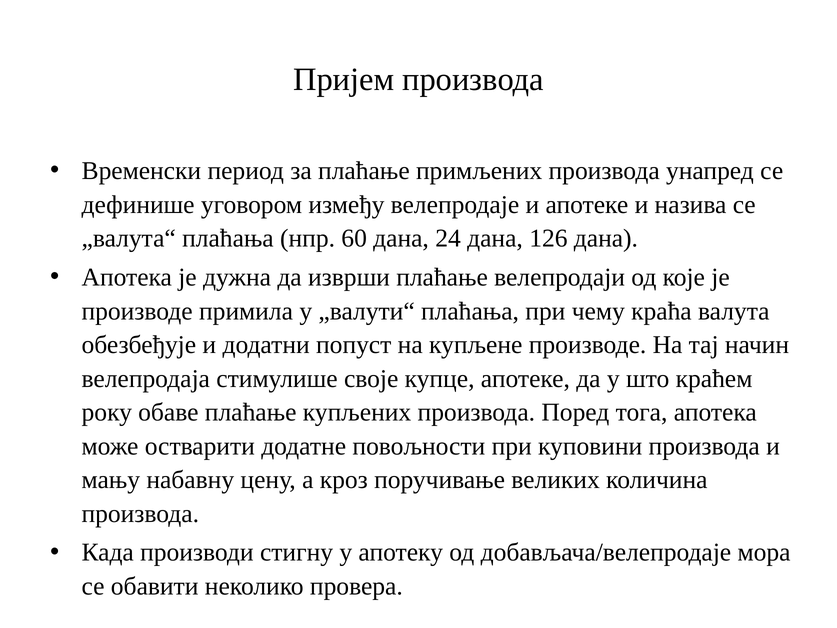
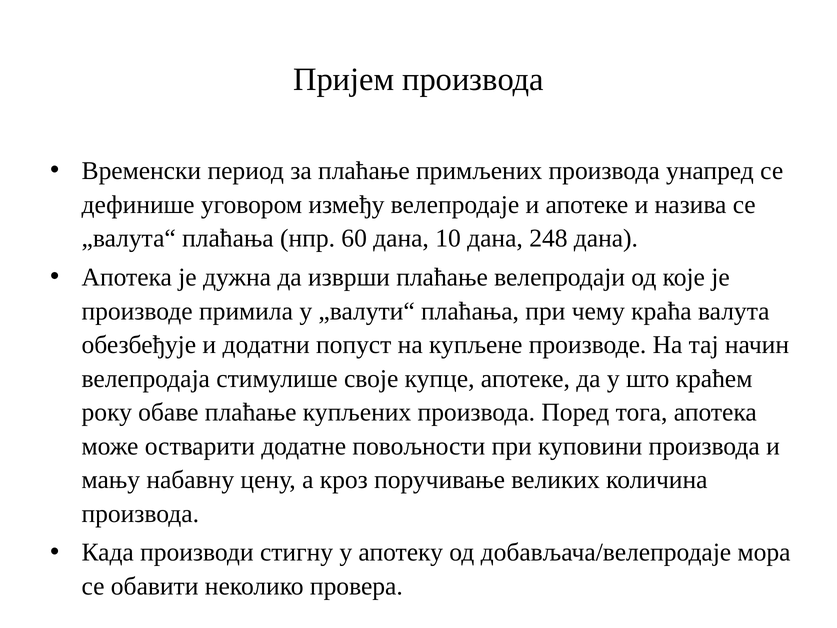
24: 24 -> 10
126: 126 -> 248
